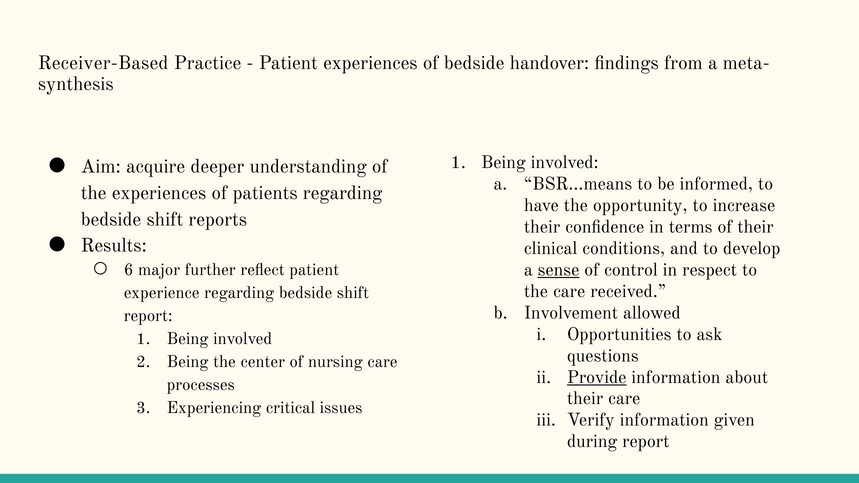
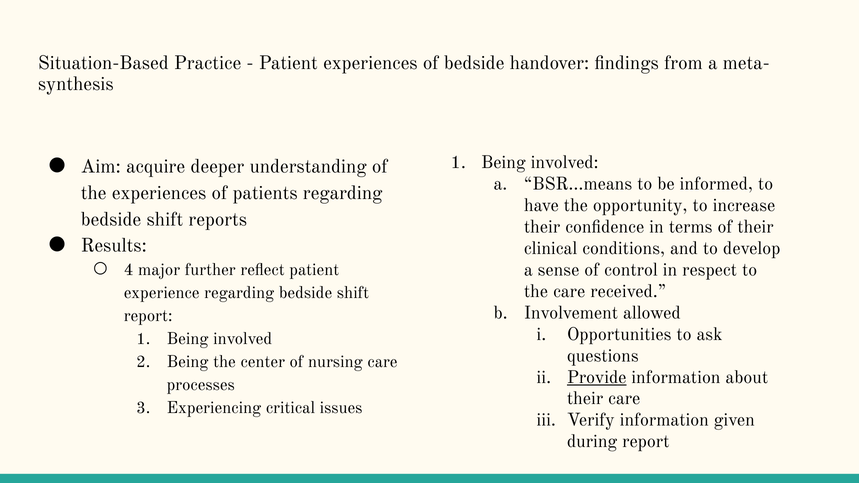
Receiver-Based: Receiver-Based -> Situation-Based
6: 6 -> 4
sense underline: present -> none
